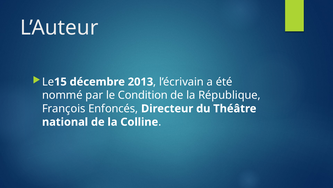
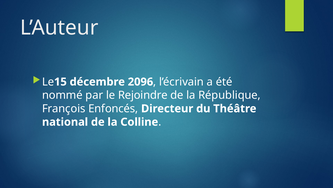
2013: 2013 -> 2096
Condition: Condition -> Rejoindre
